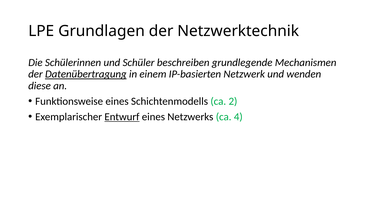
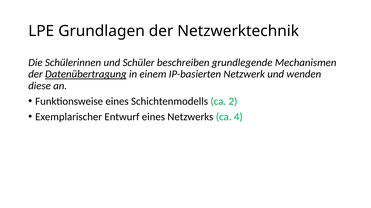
Entwurf underline: present -> none
